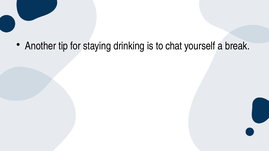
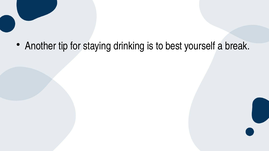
chat: chat -> best
